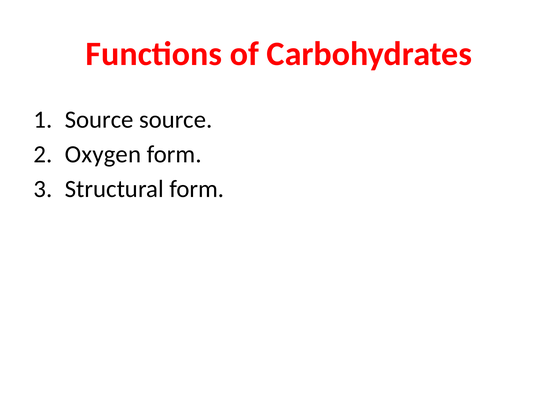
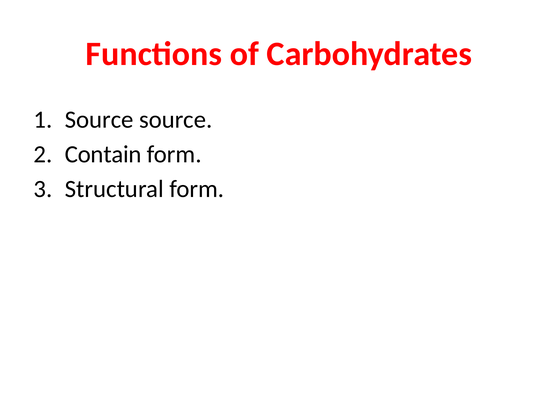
Oxygen: Oxygen -> Contain
